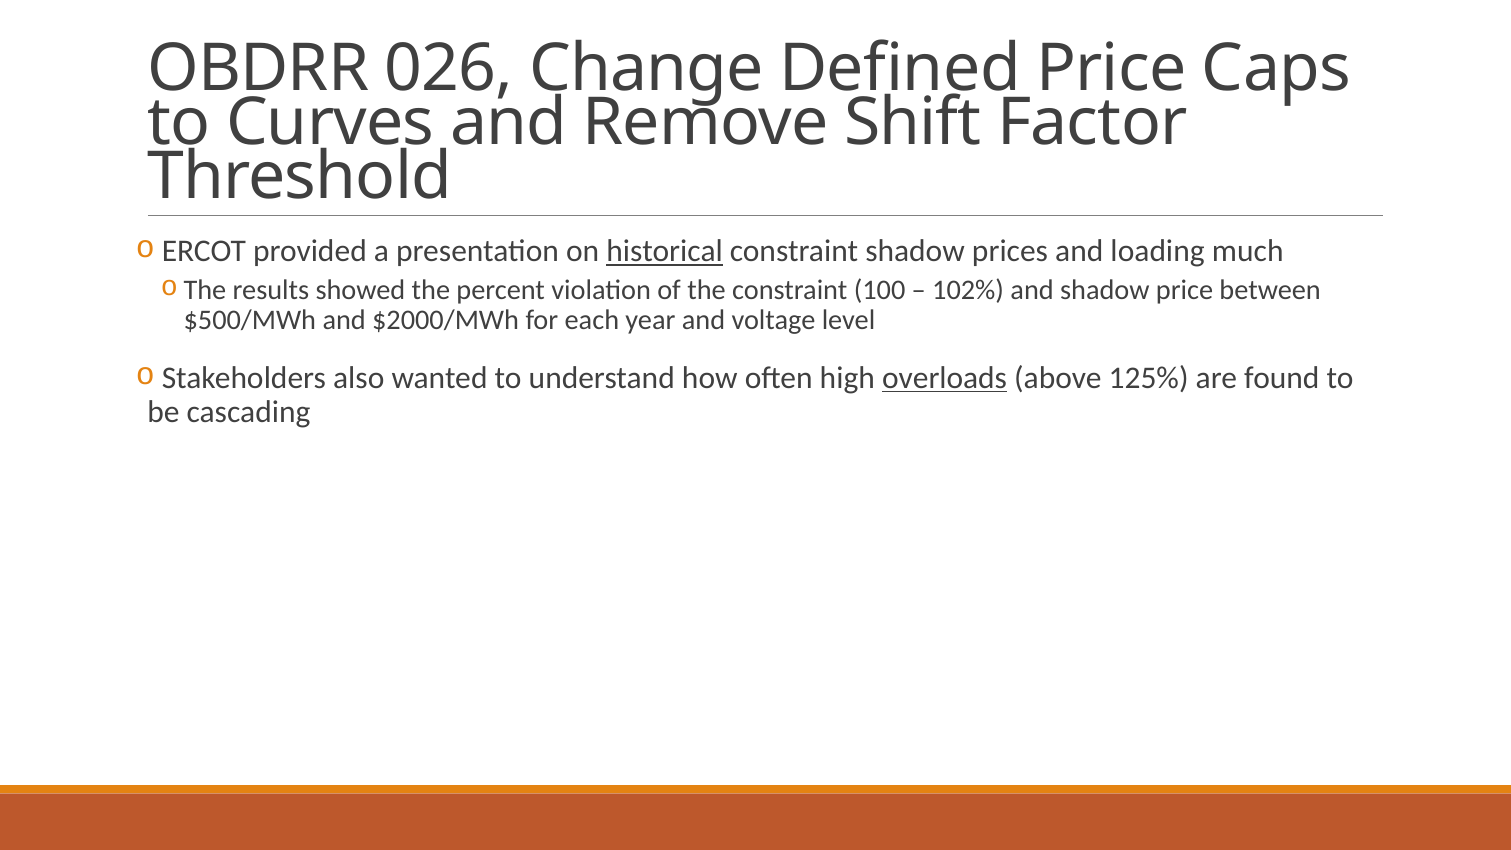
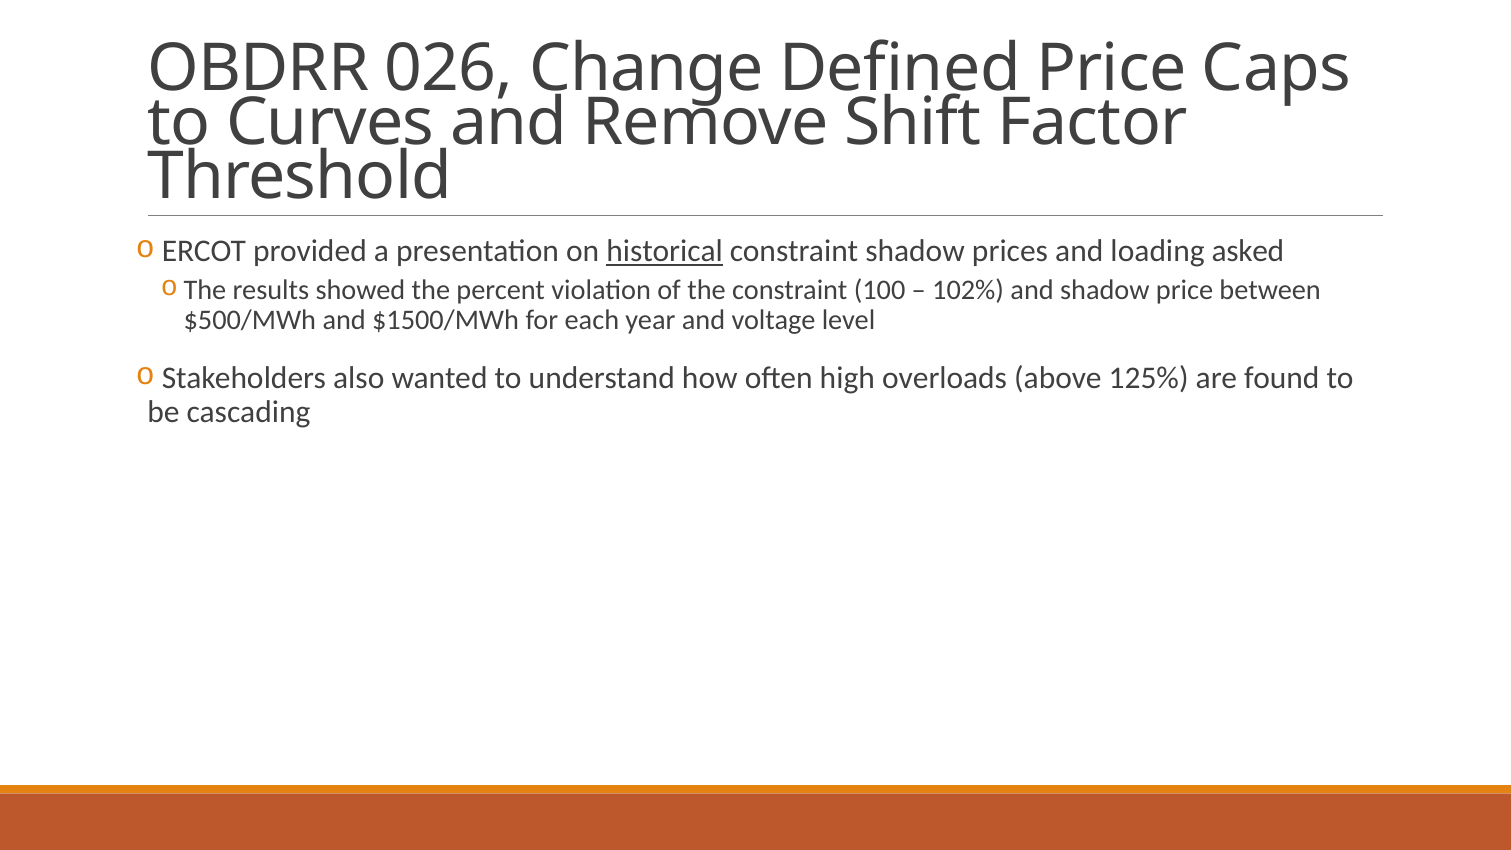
much: much -> asked
$2000/MWh: $2000/MWh -> $1500/MWh
overloads underline: present -> none
